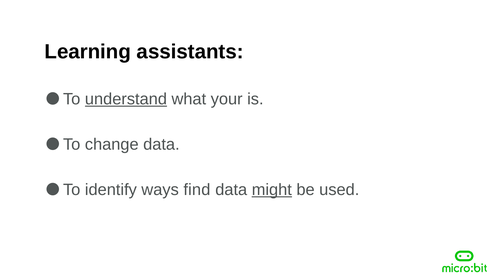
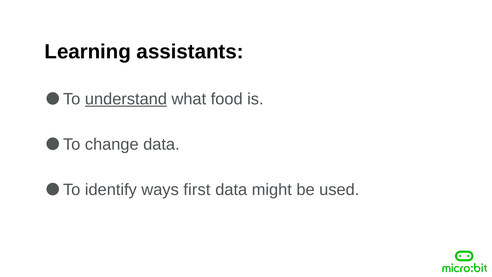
your: your -> food
find: find -> first
might underline: present -> none
